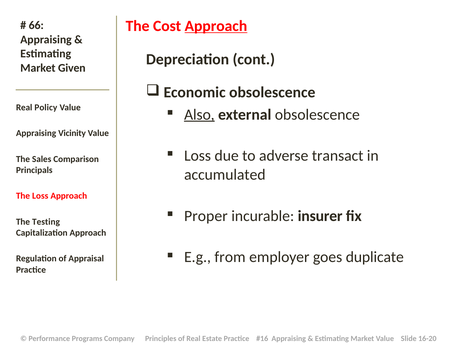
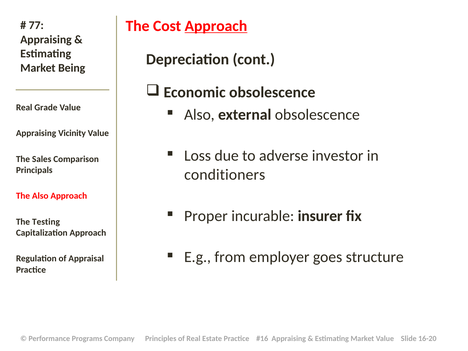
66: 66 -> 77
Given: Given -> Being
Policy: Policy -> Grade
Also at (199, 115) underline: present -> none
transact: transact -> investor
accumulated: accumulated -> conditioners
The Loss: Loss -> Also
duplicate: duplicate -> structure
